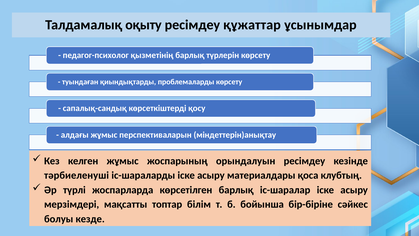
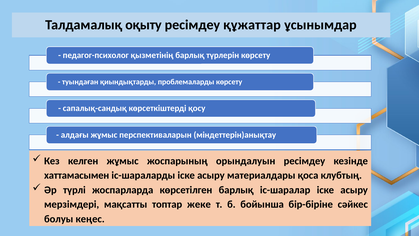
тәрбиеленуші: тәрбиеленуші -> хаттамасымен
білім: білім -> жеке
кезде: кезде -> кеңес
